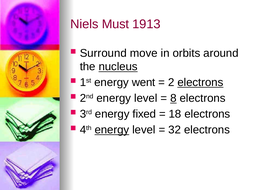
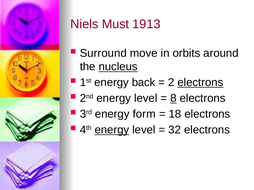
went: went -> back
fixed: fixed -> form
